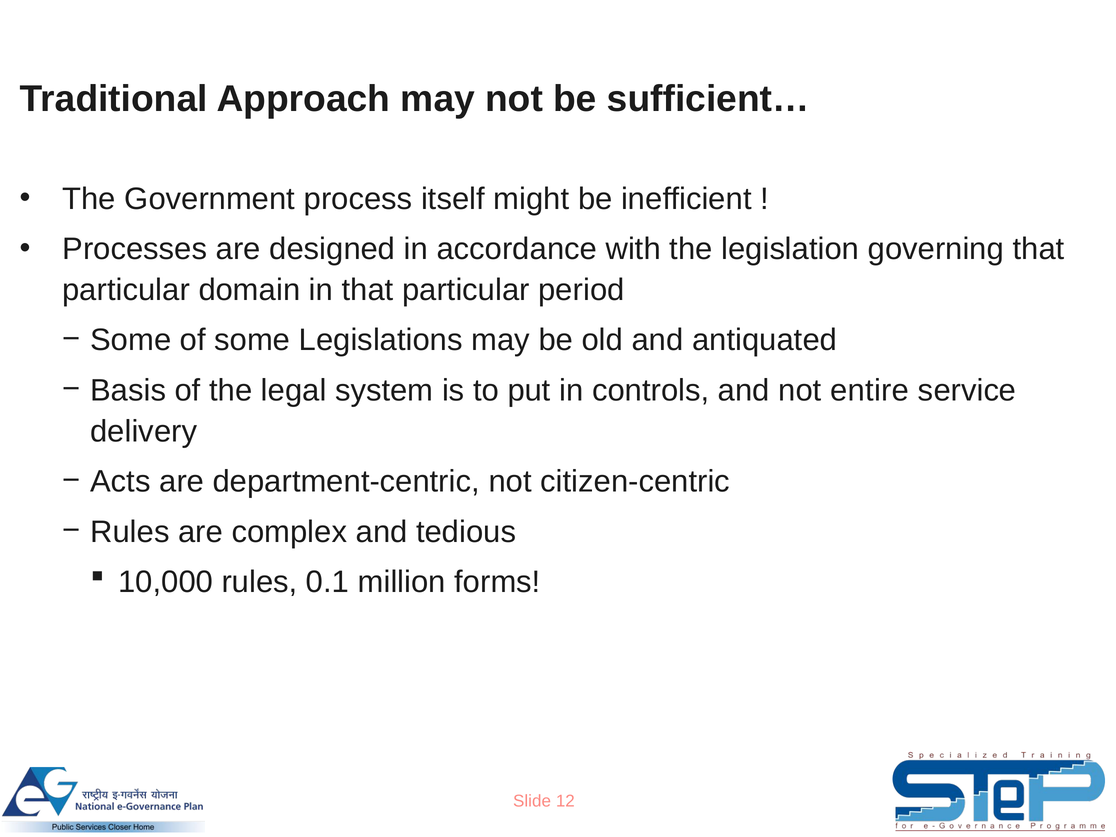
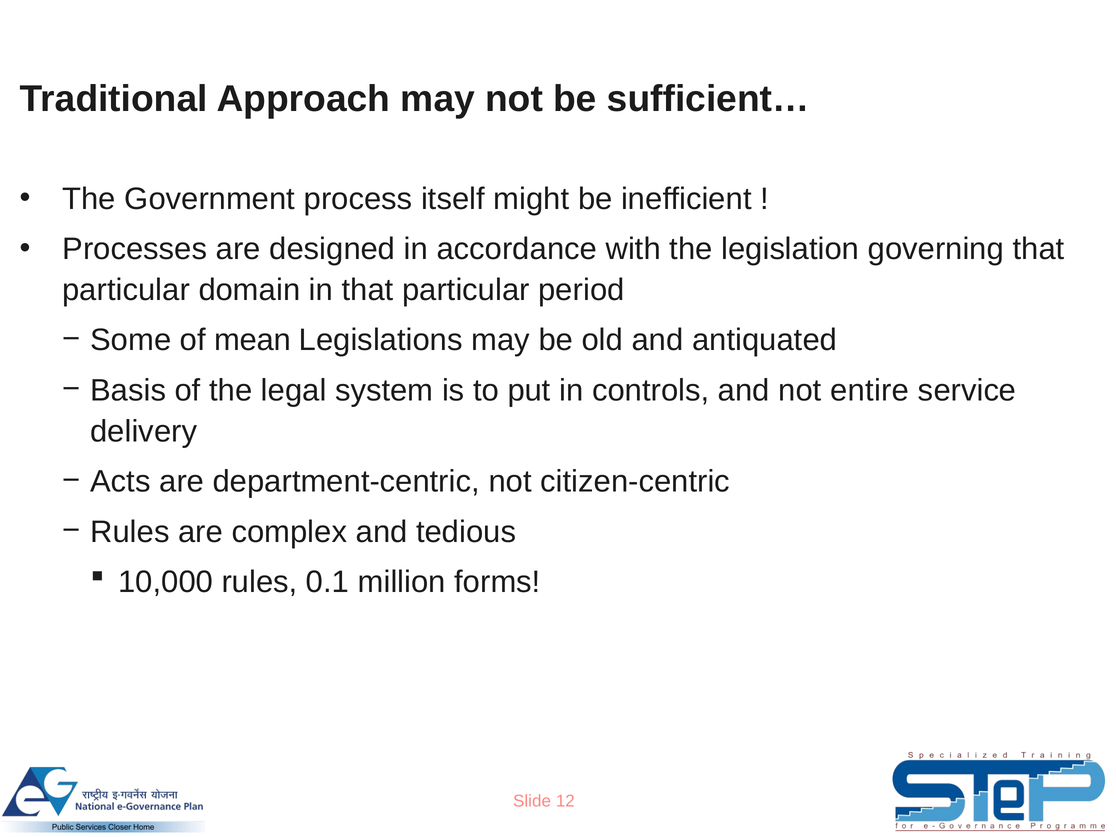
of some: some -> mean
